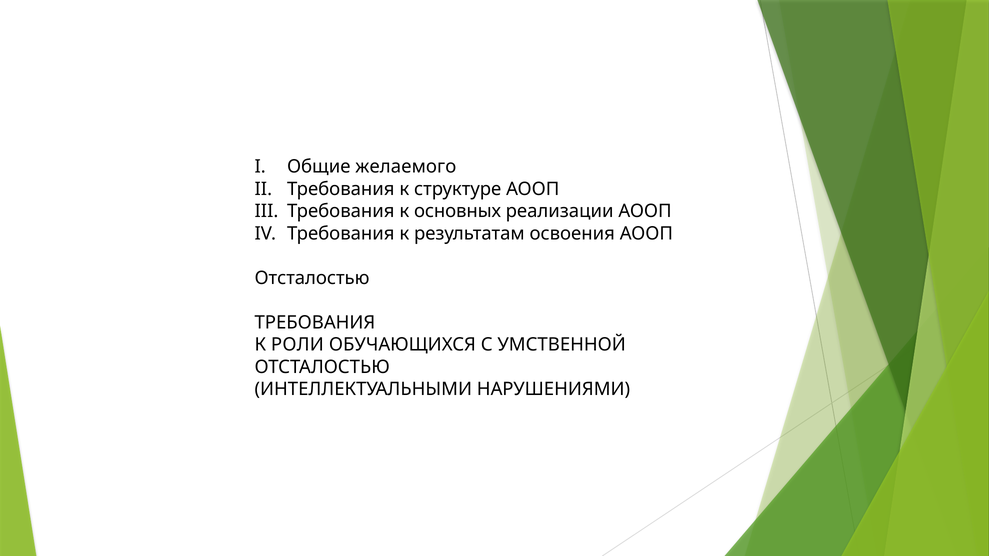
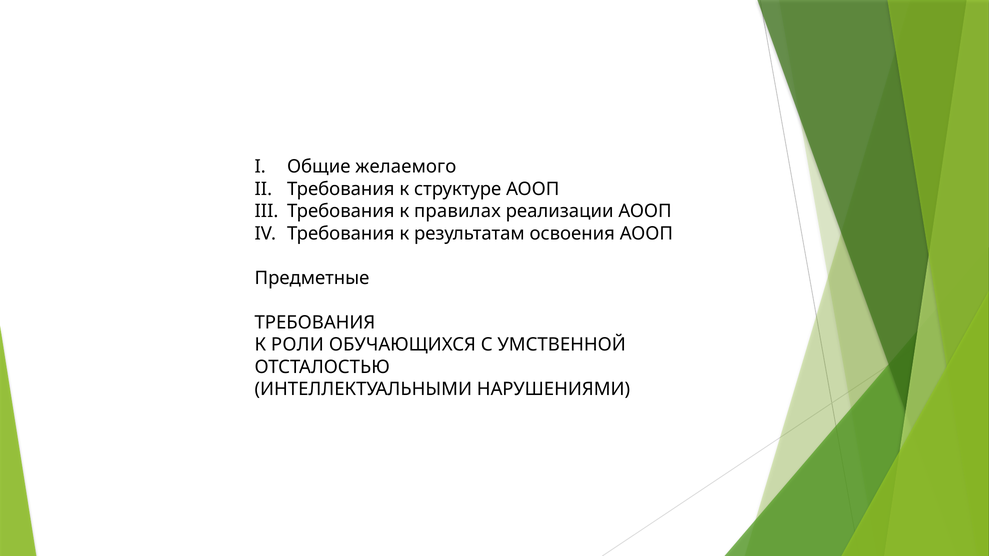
основных: основных -> правилах
Отсталостью at (312, 278): Отсталостью -> Предметные
